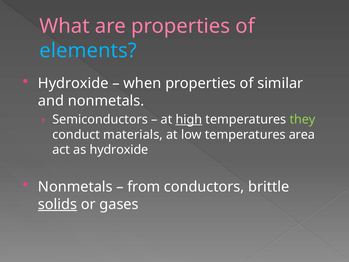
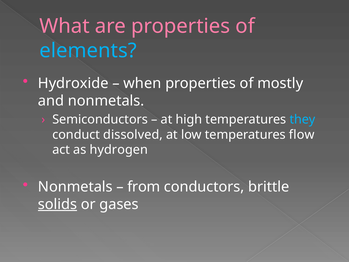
similar: similar -> mostly
high underline: present -> none
they colour: light green -> light blue
materials: materials -> dissolved
area: area -> flow
as hydroxide: hydroxide -> hydrogen
